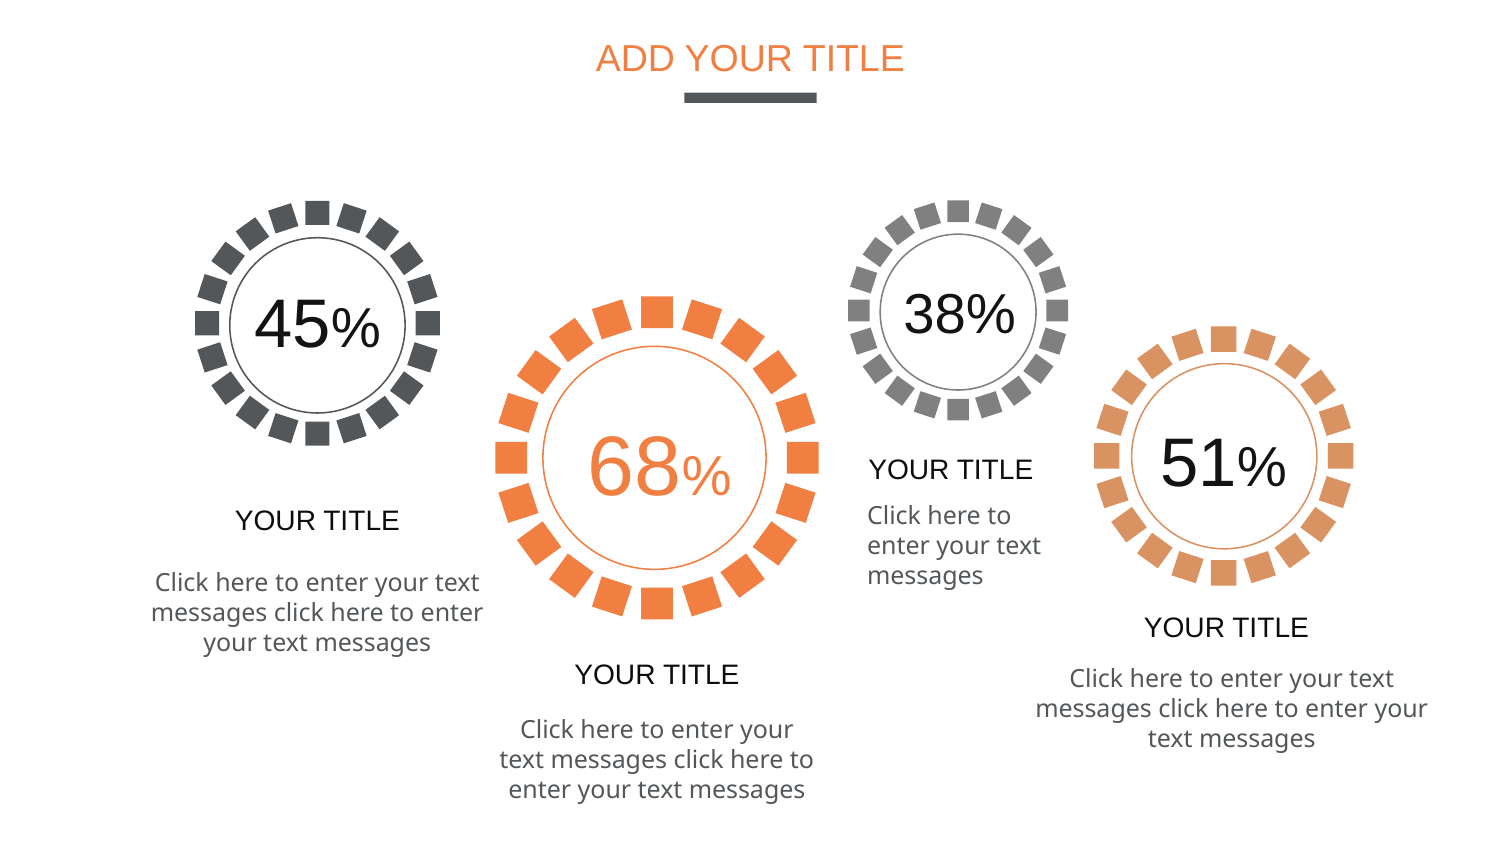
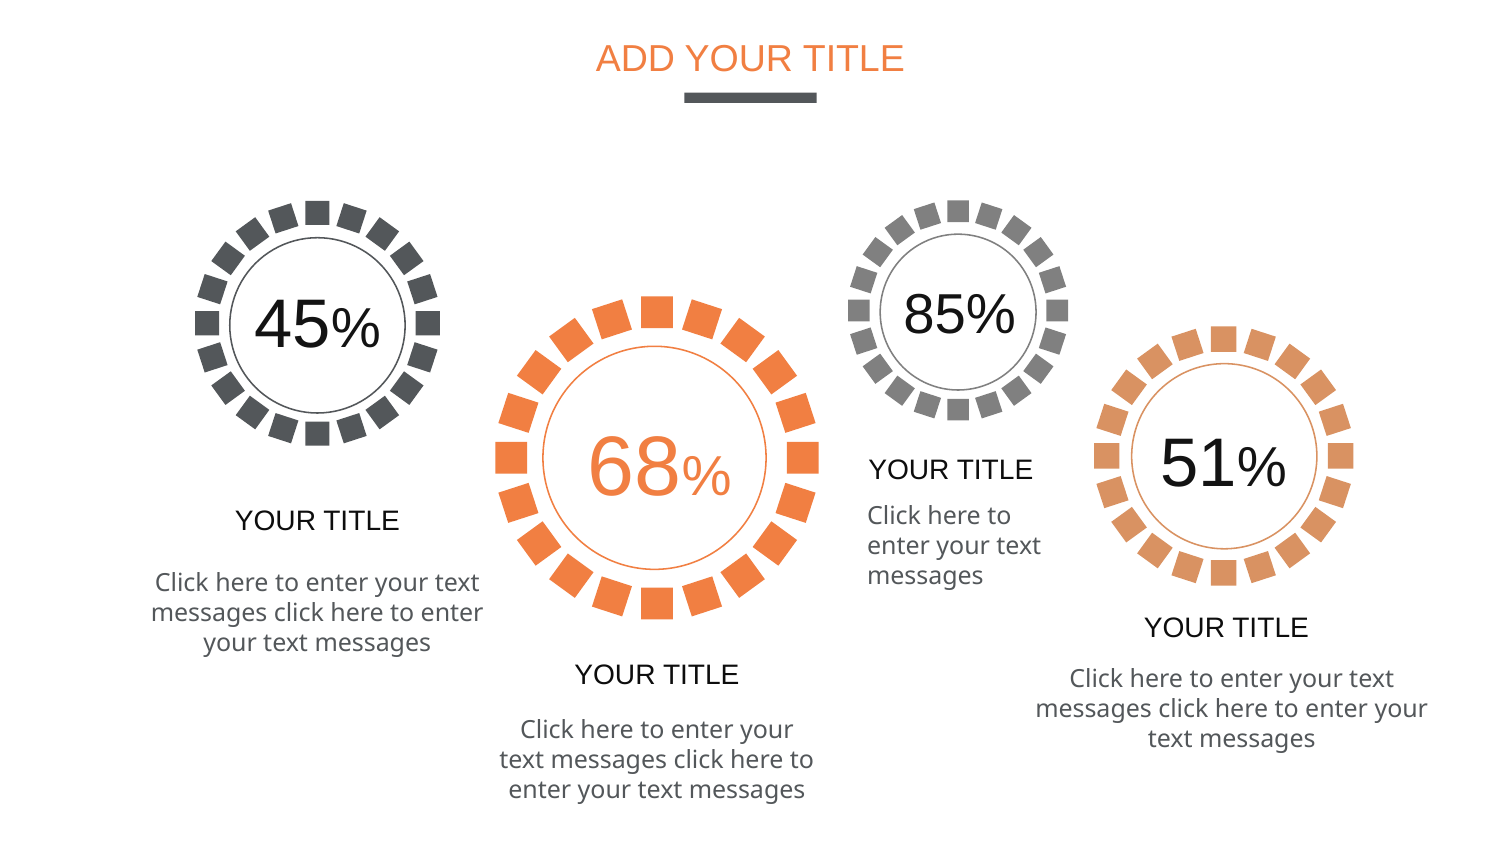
38%: 38% -> 85%
